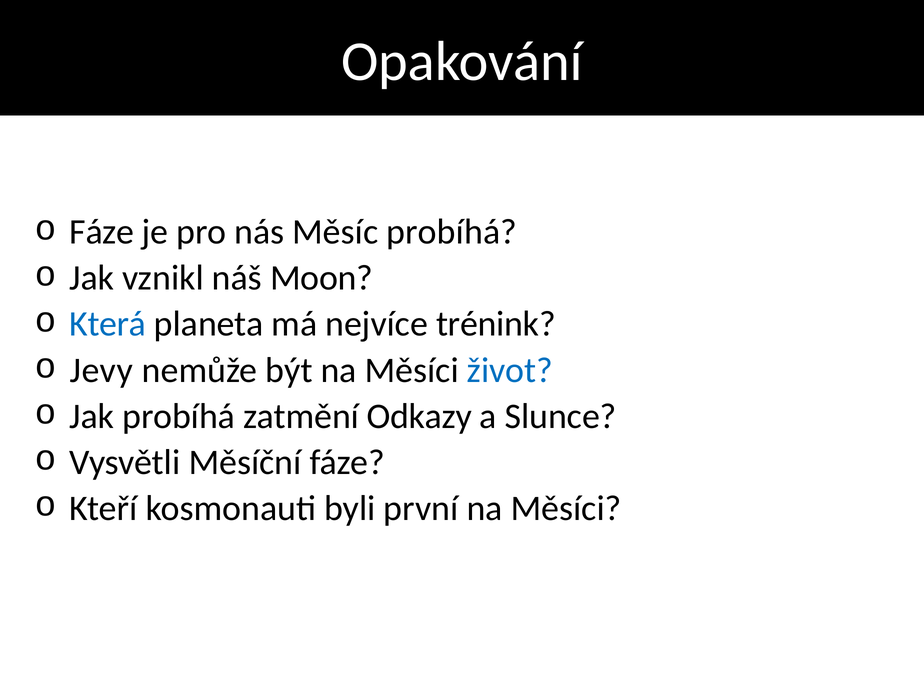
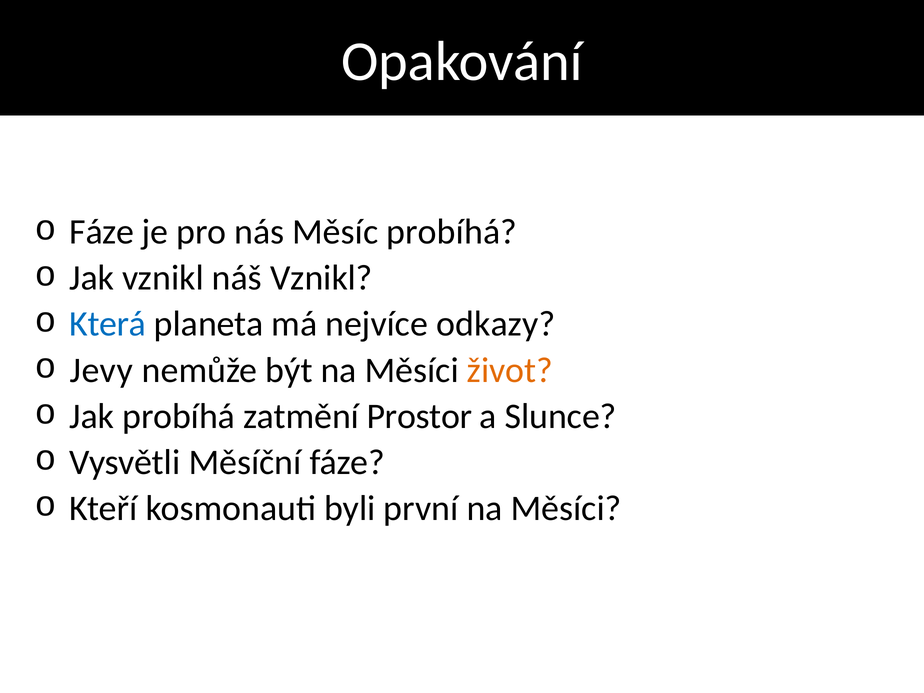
náš Moon: Moon -> Vznikl
trénink: trénink -> odkazy
život colour: blue -> orange
Odkazy: Odkazy -> Prostor
